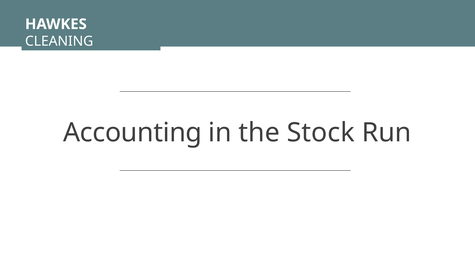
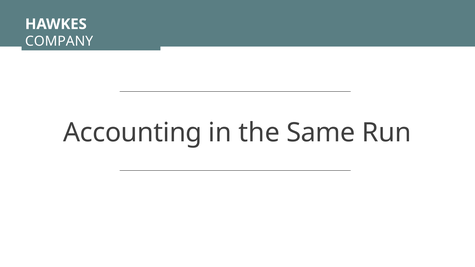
CLEANING: CLEANING -> COMPANY
Stock: Stock -> Same
